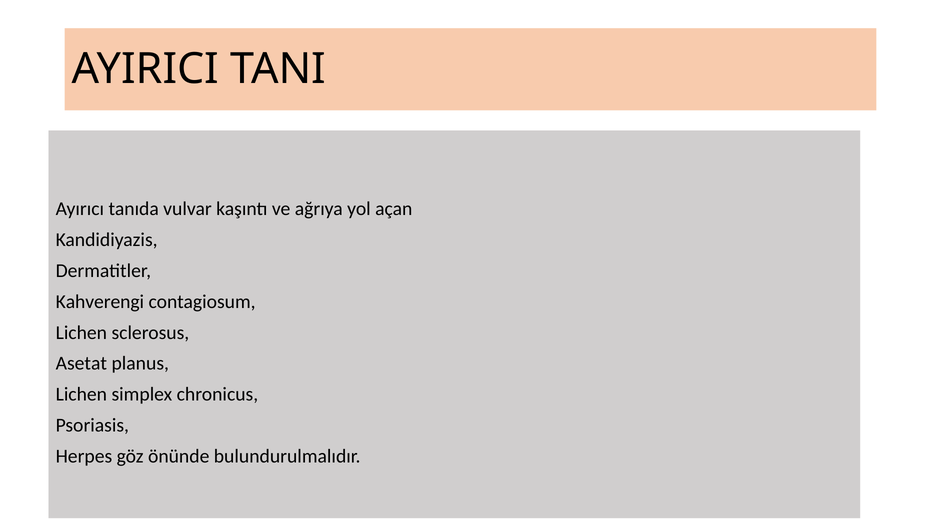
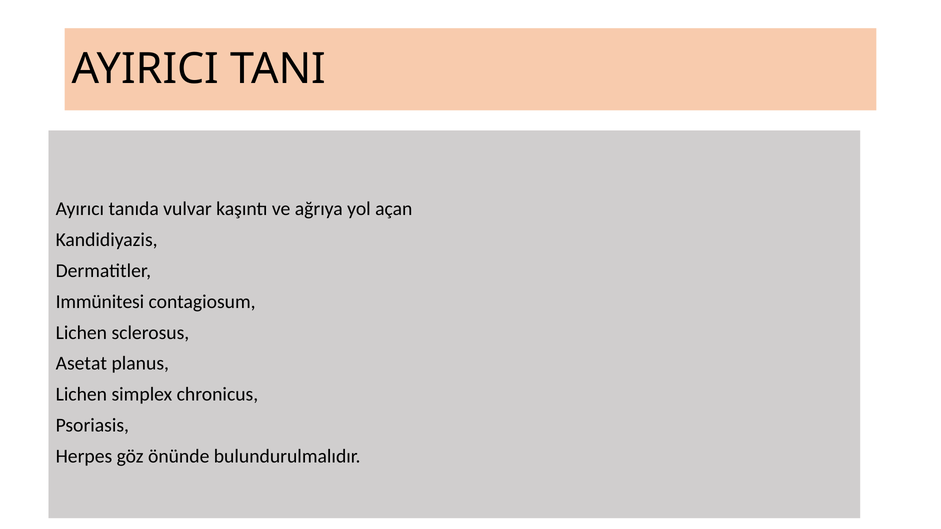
Kahverengi: Kahverengi -> Immünitesi
